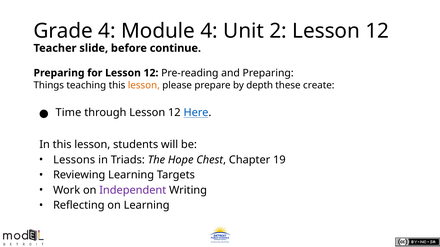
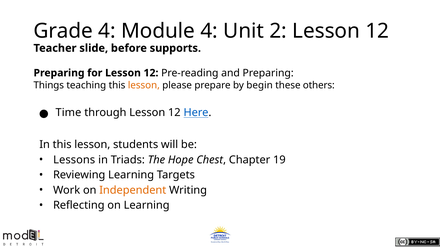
continue: continue -> supports
depth: depth -> begin
create: create -> others
Independent colour: purple -> orange
